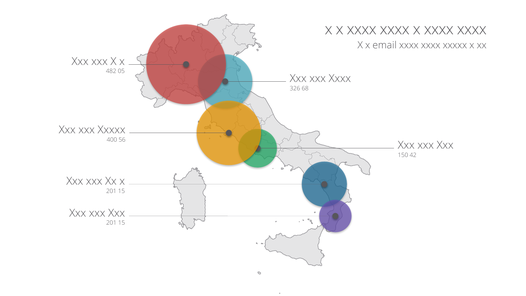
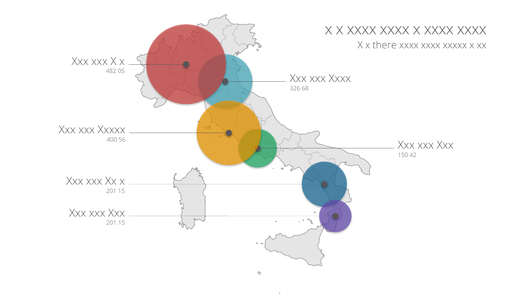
email: email -> there
